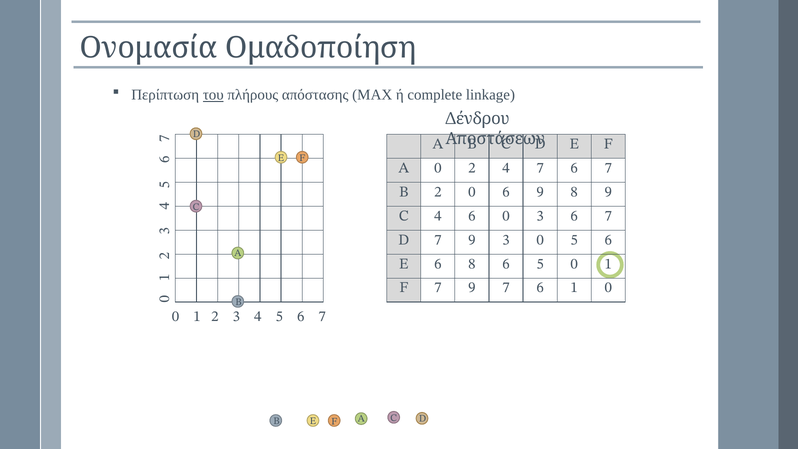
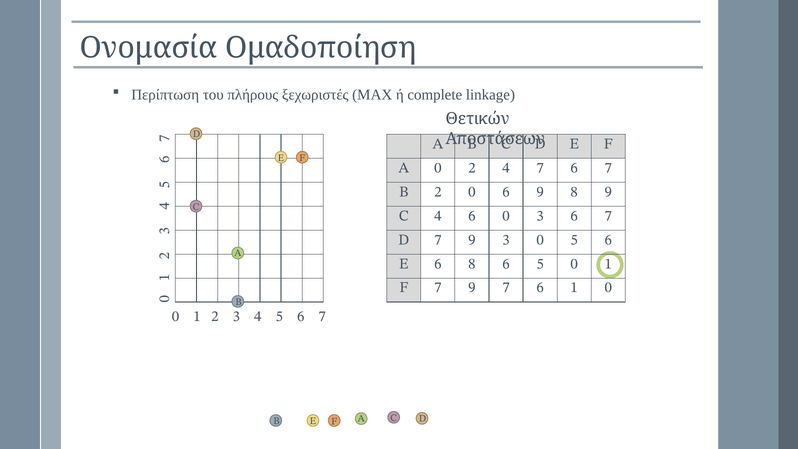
του underline: present -> none
απόστασης: απόστασης -> ξεχωριστές
Δένδρου: Δένδρου -> Θετικών
